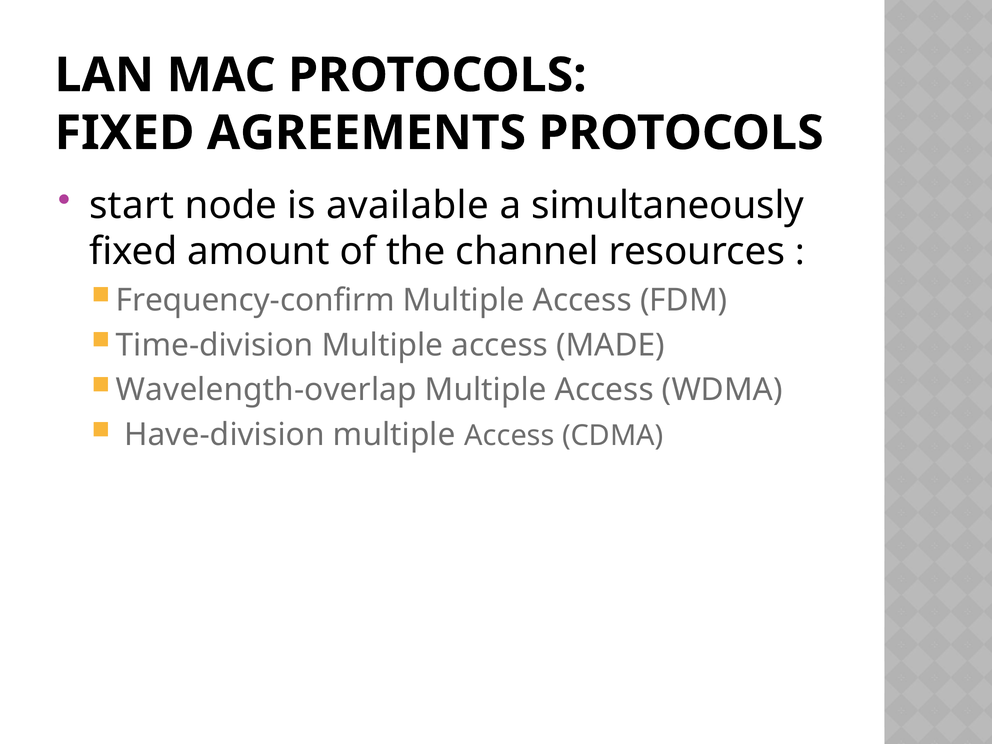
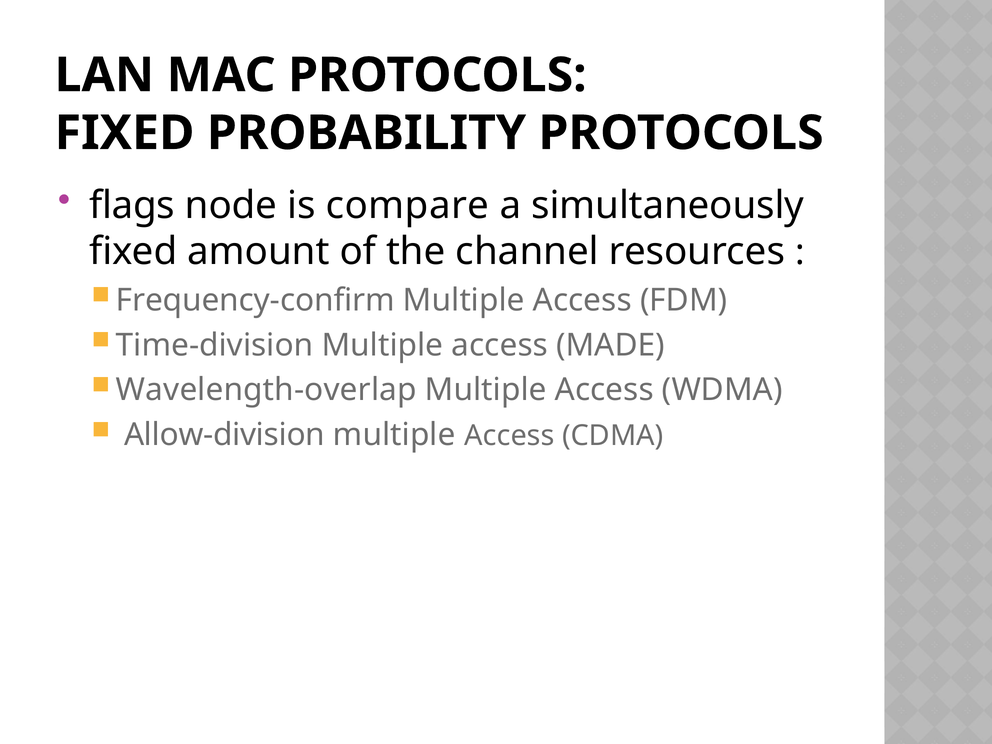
AGREEMENTS: AGREEMENTS -> PROBABILITY
start: start -> flags
available: available -> compare
Have-division: Have-division -> Allow-division
